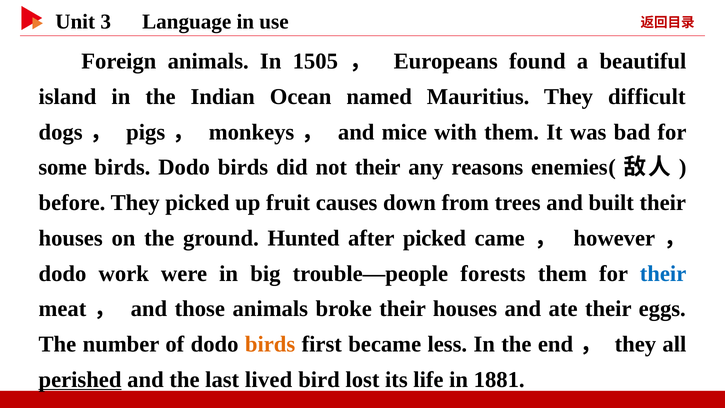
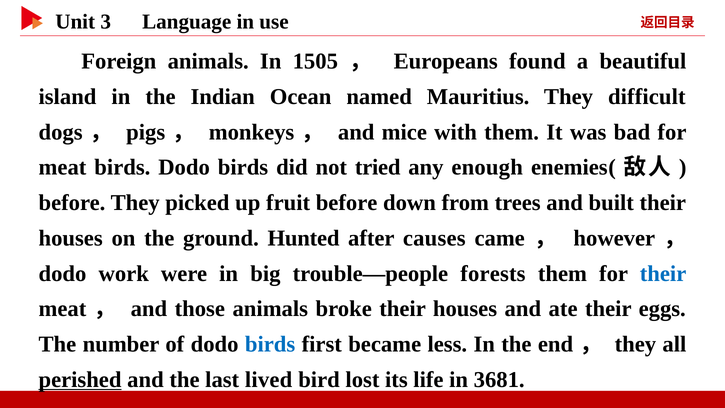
some at (63, 167): some -> meat
not their: their -> tried
reasons: reasons -> enough
fruit causes: causes -> before
after picked: picked -> causes
birds at (270, 344) colour: orange -> blue
1881: 1881 -> 3681
